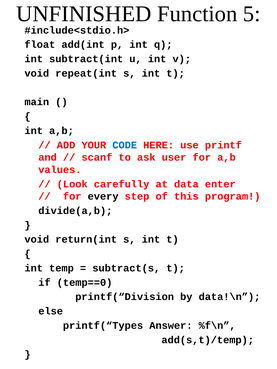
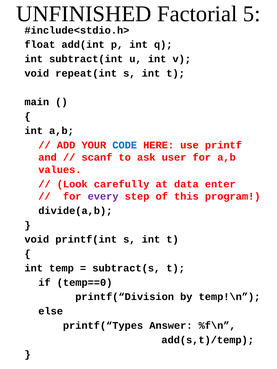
Function: Function -> Factorial
every colour: black -> purple
return(int: return(int -> printf(int
data!\n: data!\n -> temp!\n
